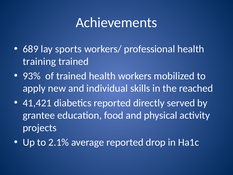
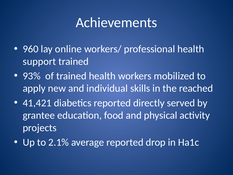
689: 689 -> 960
sports: sports -> online
training: training -> support
